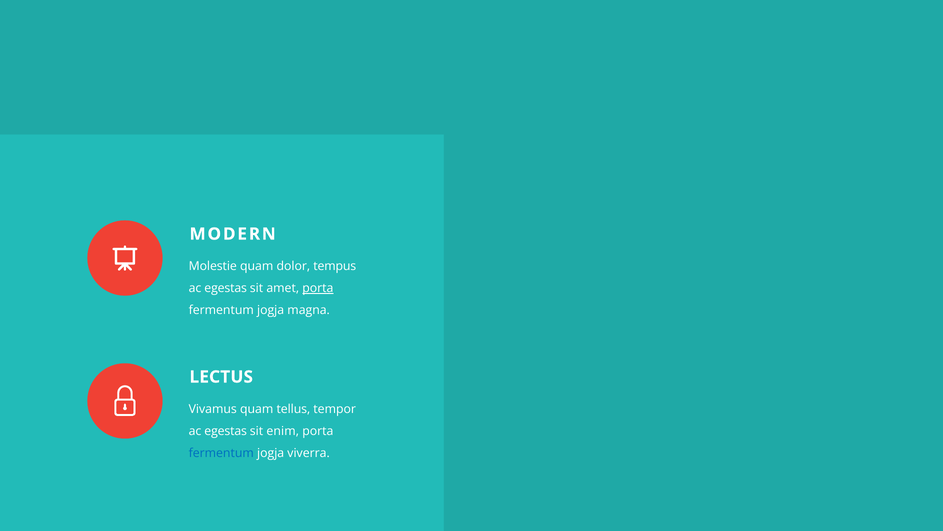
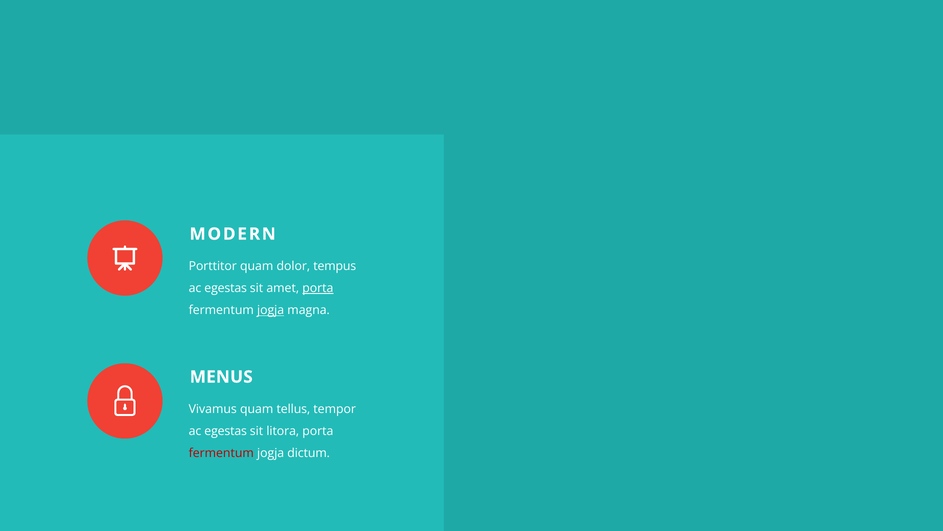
Molestie: Molestie -> Porttitor
jogja at (271, 310) underline: none -> present
LECTUS: LECTUS -> MENUS
enim: enim -> litora
fermentum at (221, 453) colour: blue -> red
viverra: viverra -> dictum
